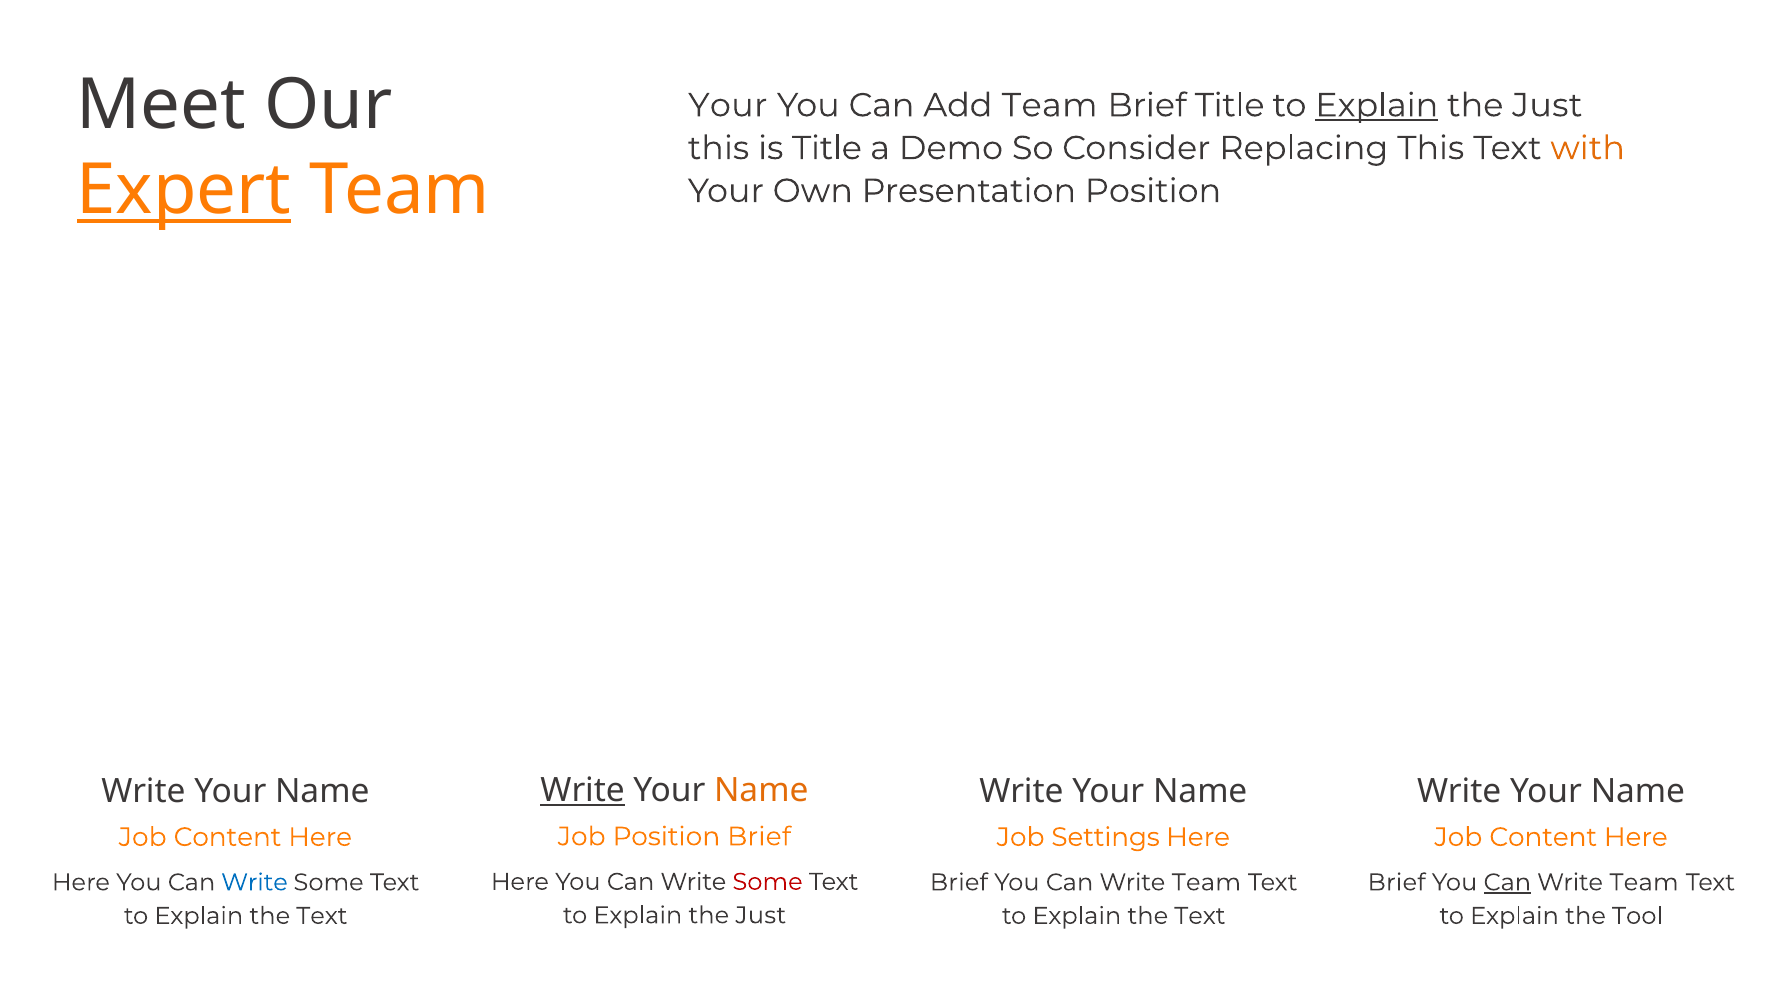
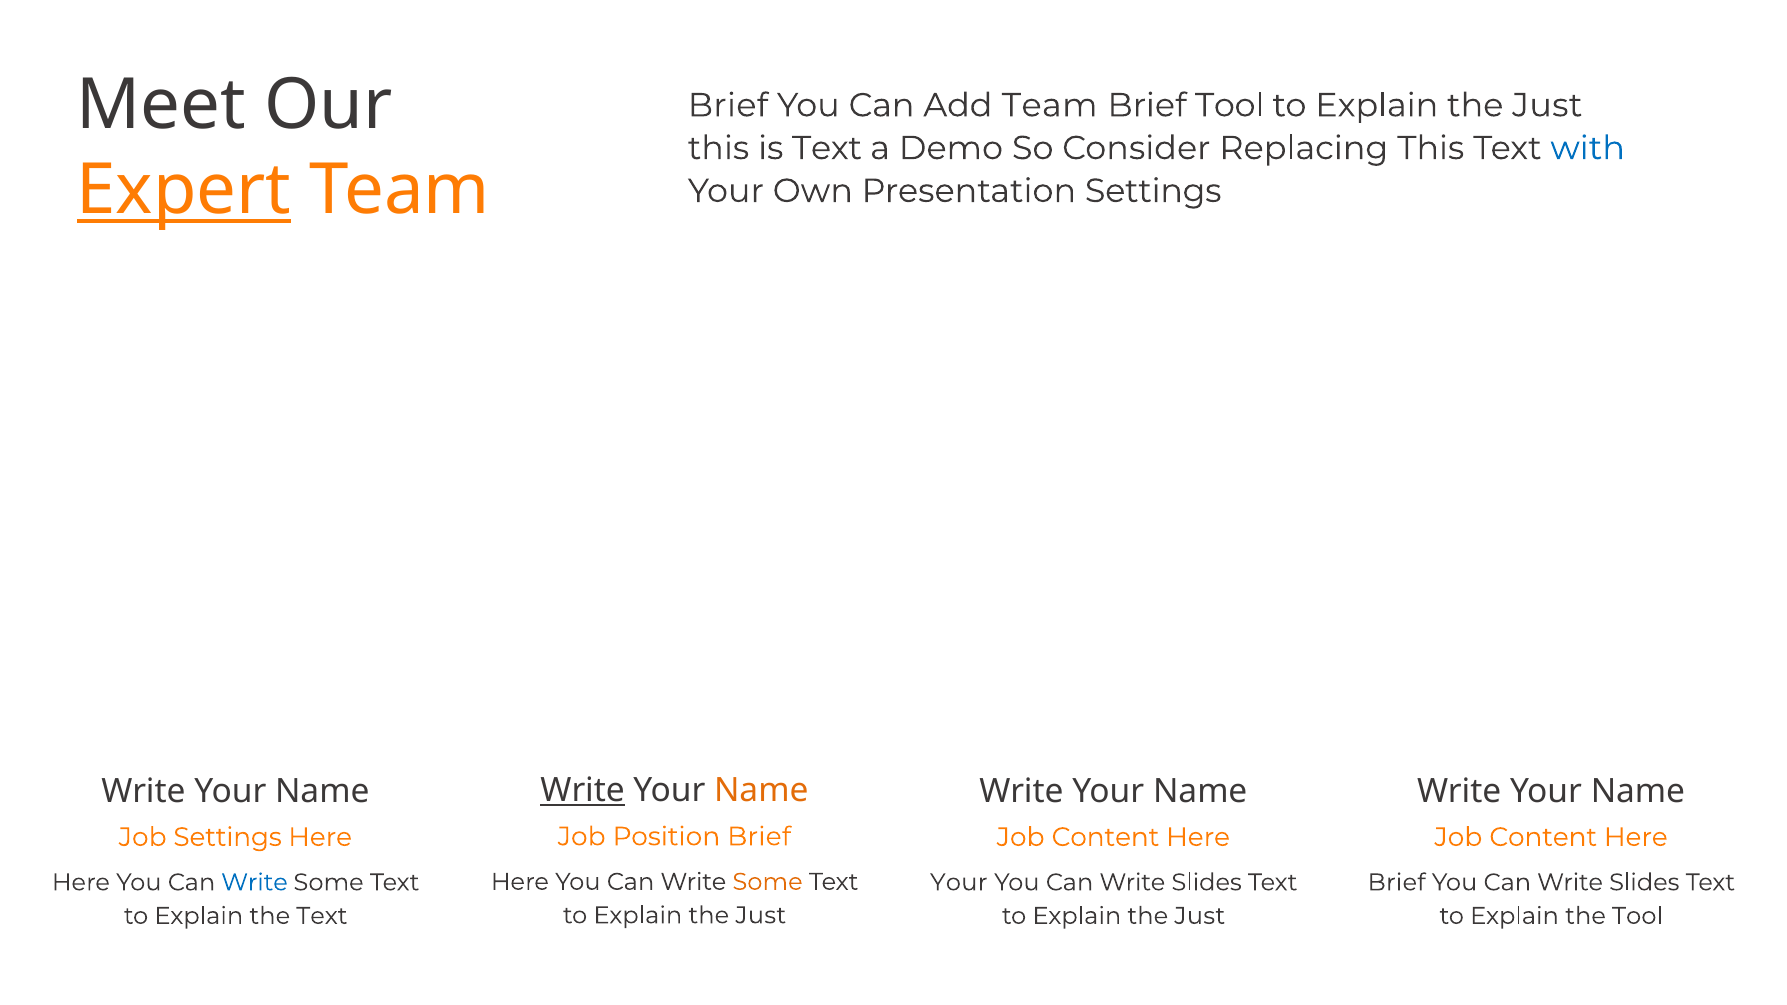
Your at (728, 105): Your -> Brief
Brief Title: Title -> Tool
Explain at (1377, 105) underline: present -> none
is Title: Title -> Text
with colour: orange -> blue
Presentation Position: Position -> Settings
Content at (228, 837): Content -> Settings
Settings at (1106, 837): Settings -> Content
Some at (768, 882) colour: red -> orange
Brief at (959, 883): Brief -> Your
Team at (1206, 883): Team -> Slides
Can at (1507, 883) underline: present -> none
Team at (1644, 883): Team -> Slides
Text at (1200, 916): Text -> Just
